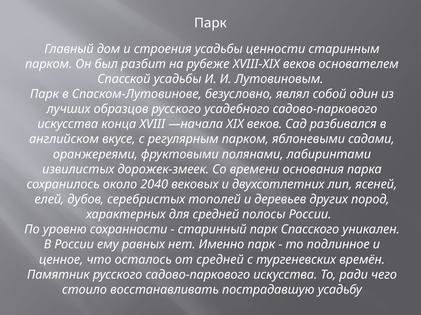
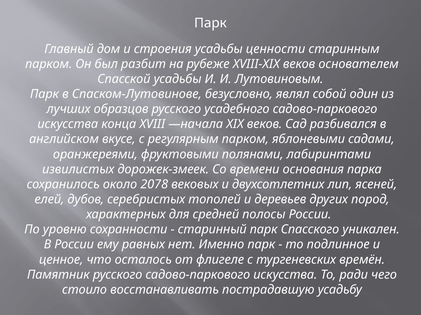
2040: 2040 -> 2078
от средней: средней -> флигеле
